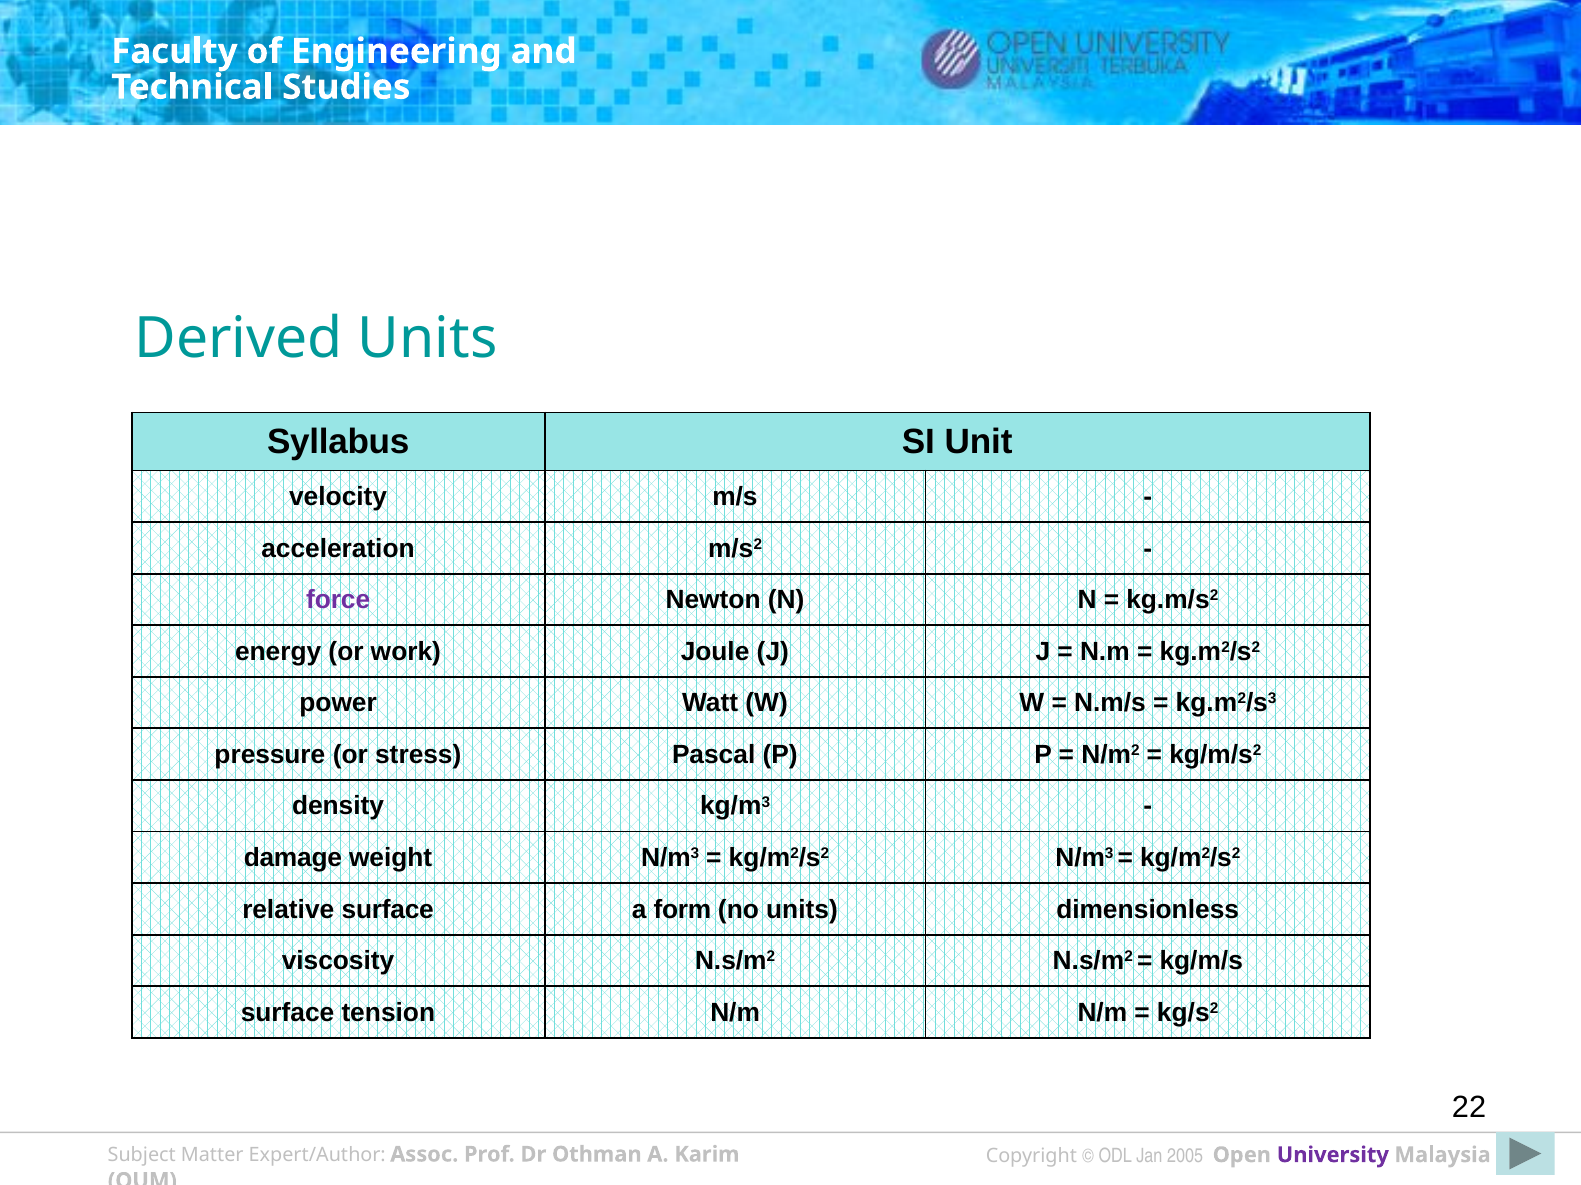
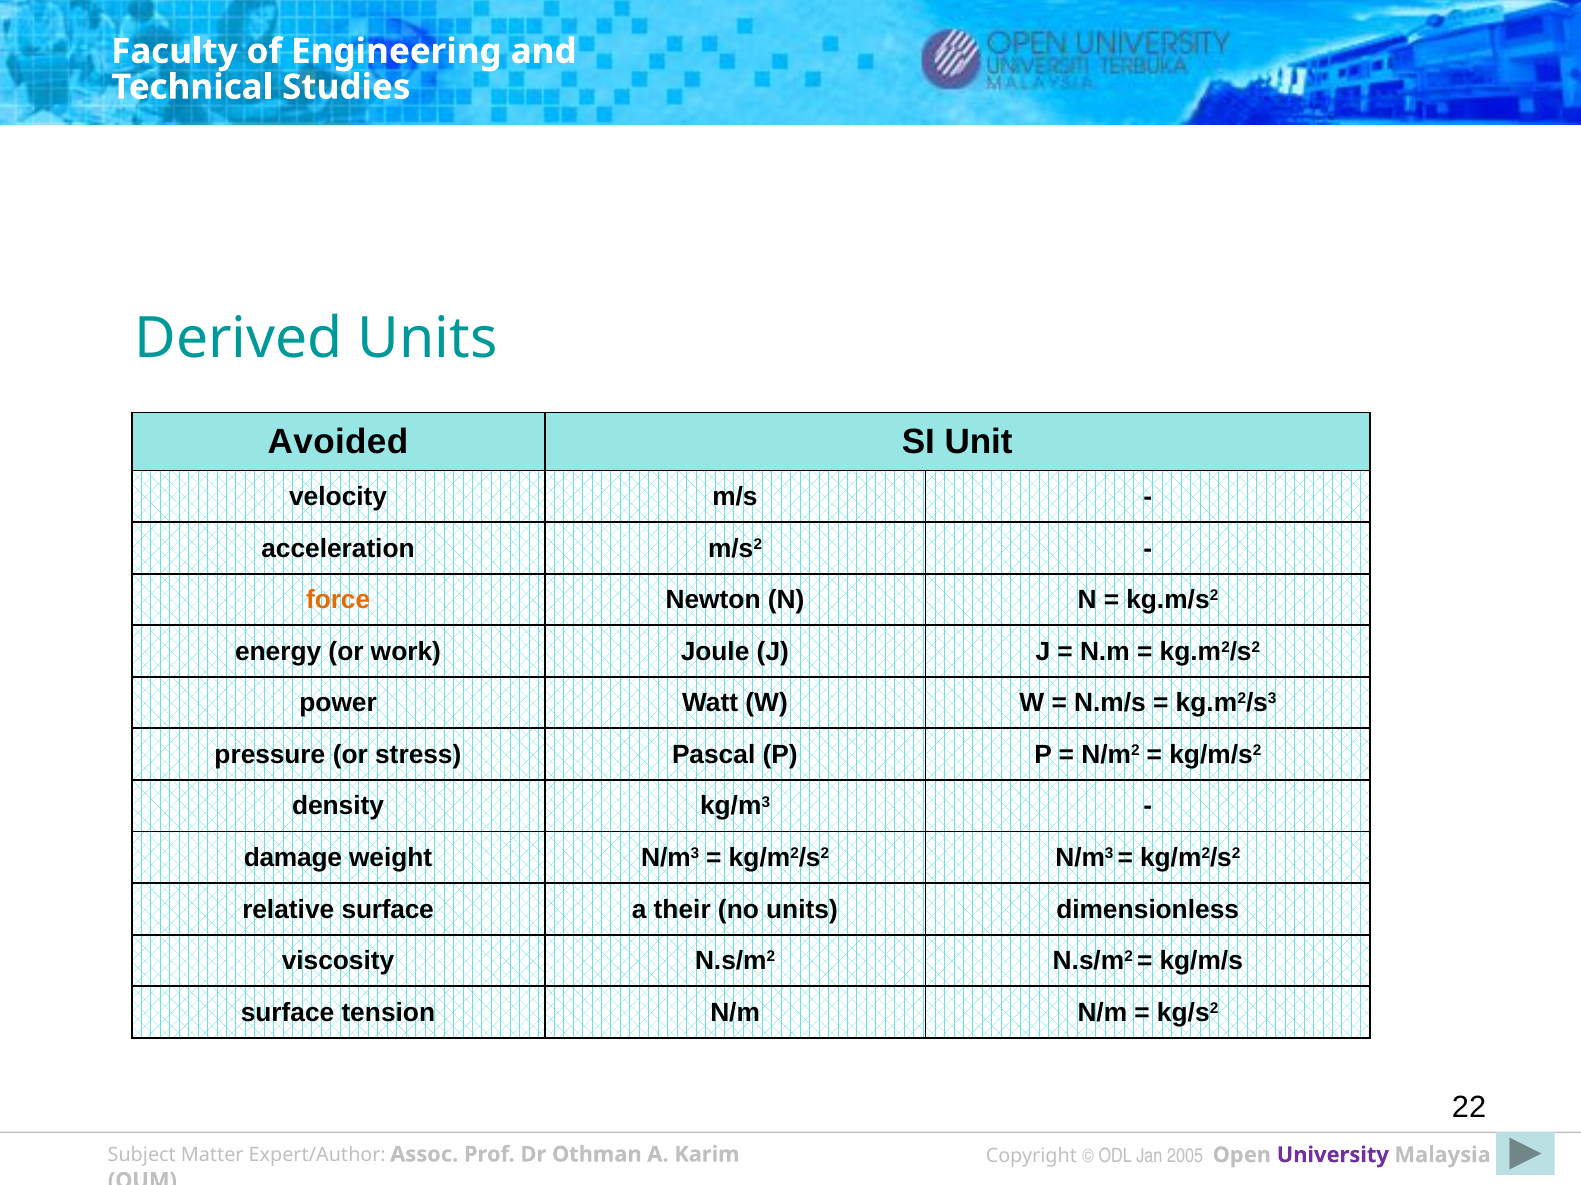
Syllabus: Syllabus -> Avoided
force colour: purple -> orange
form: form -> their
